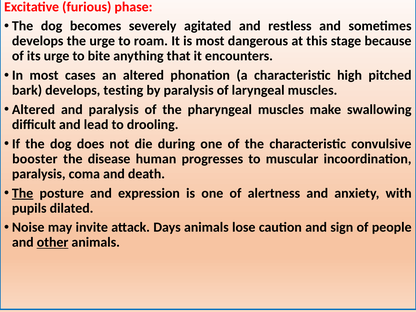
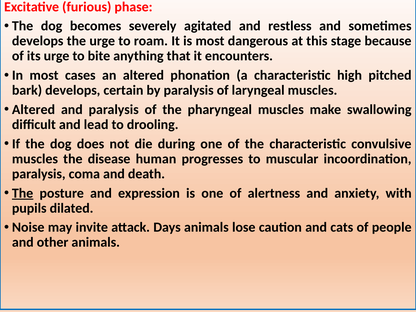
testing: testing -> certain
booster at (35, 159): booster -> muscles
sign: sign -> cats
other underline: present -> none
